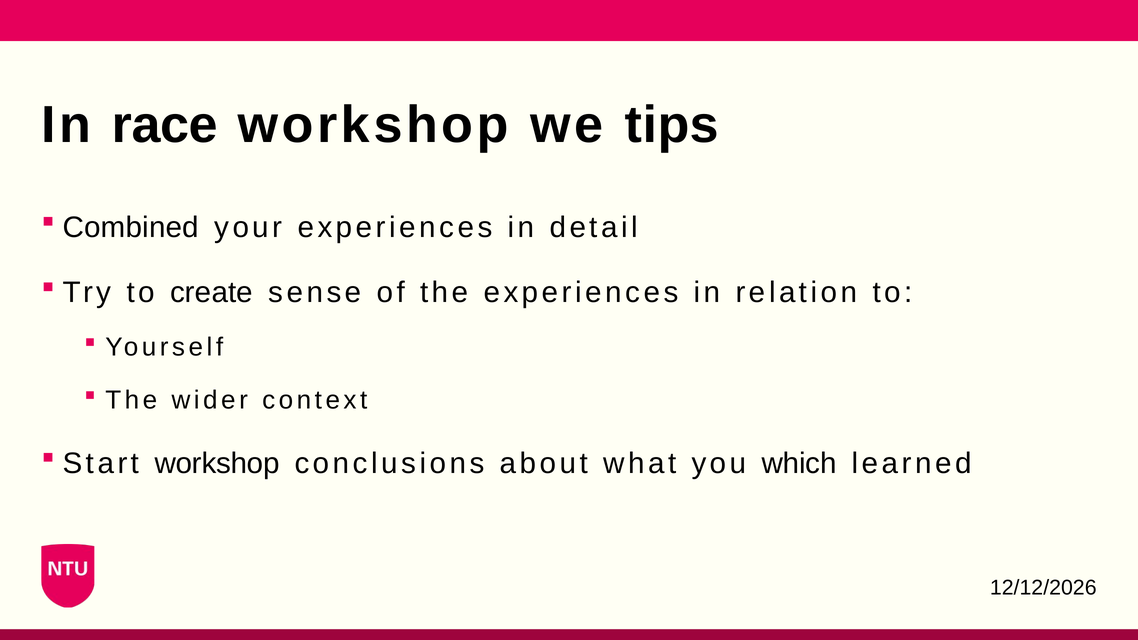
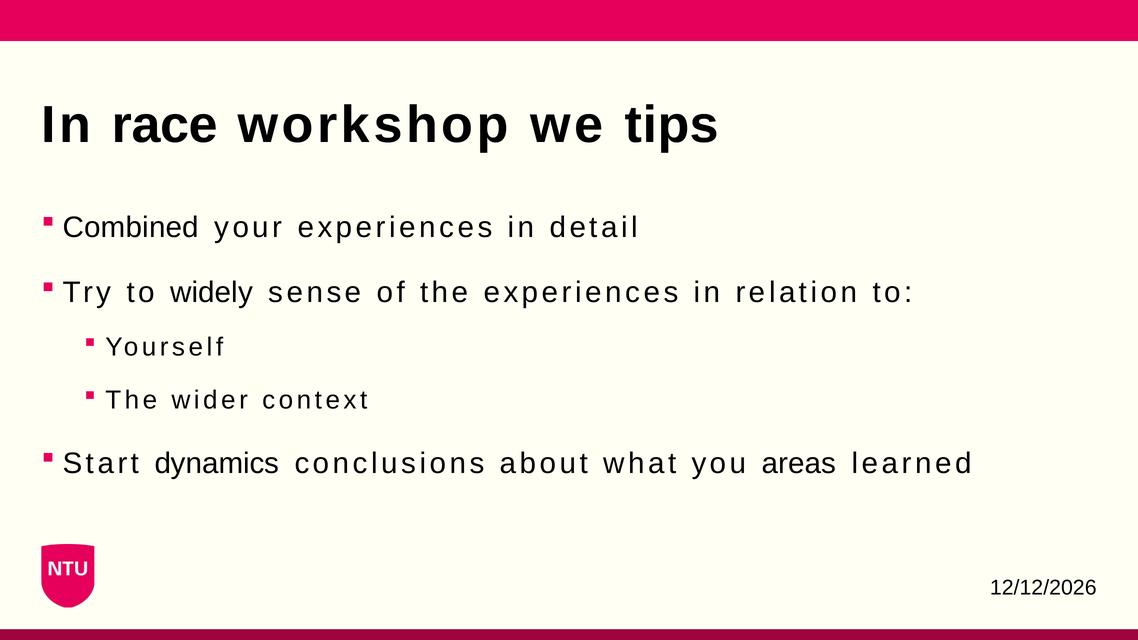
create: create -> widely
Start workshop: workshop -> dynamics
which: which -> areas
